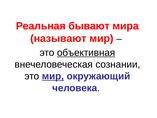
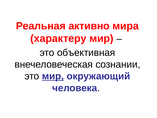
бывают: бывают -> активно
называют: называют -> характеру
объективная underline: present -> none
